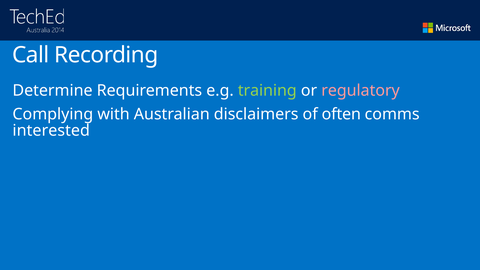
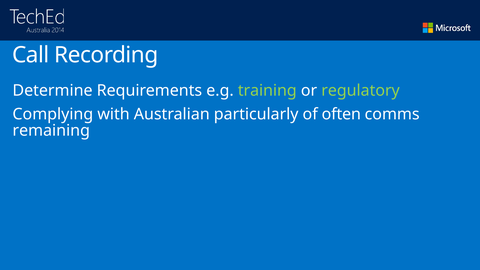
regulatory colour: pink -> light green
disclaimers: disclaimers -> particularly
interested: interested -> remaining
